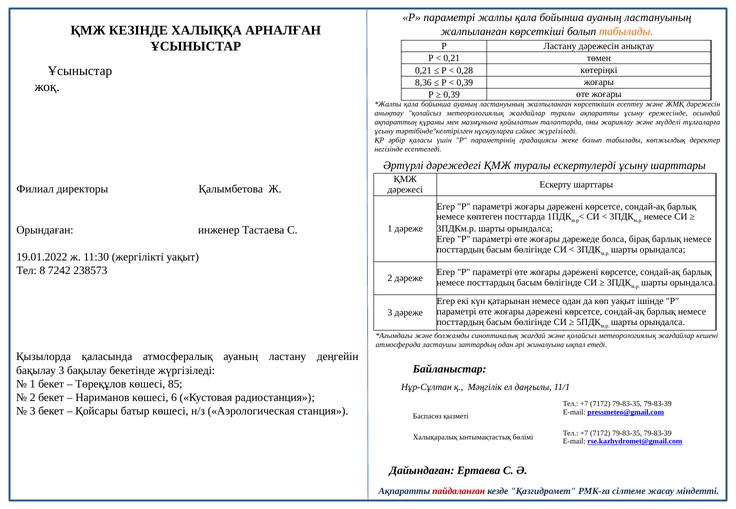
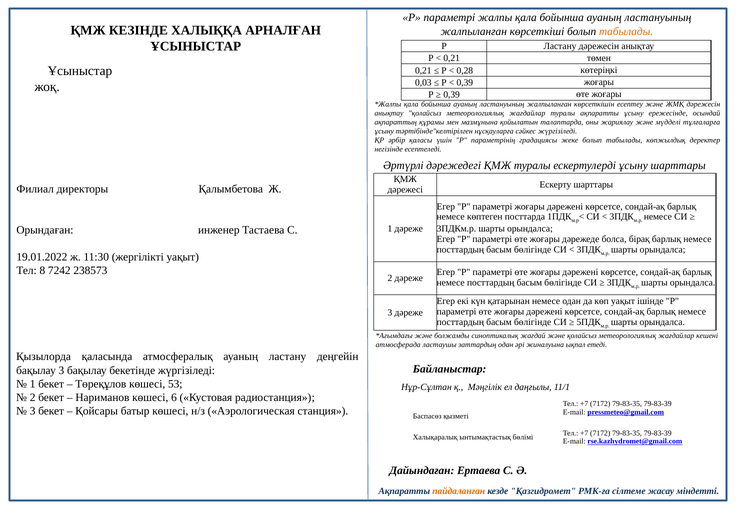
8,36: 8,36 -> 0,03
85: 85 -> 53
пайдаланған colour: red -> orange
